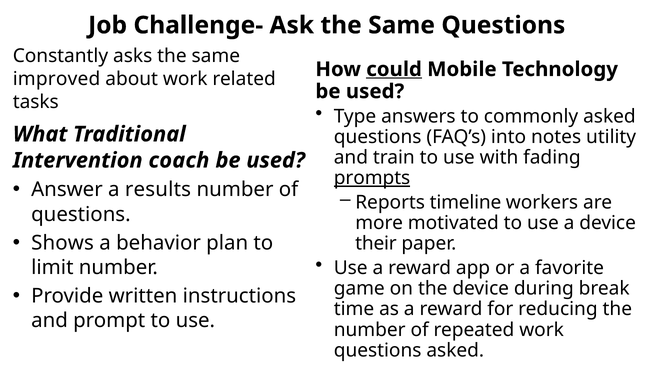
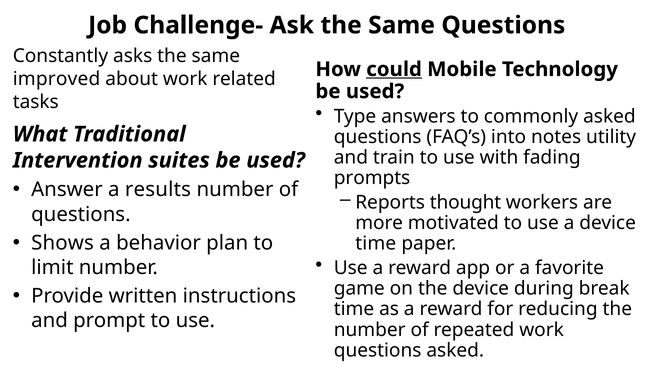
coach: coach -> suites
prompts underline: present -> none
timeline: timeline -> thought
their at (376, 244): their -> time
